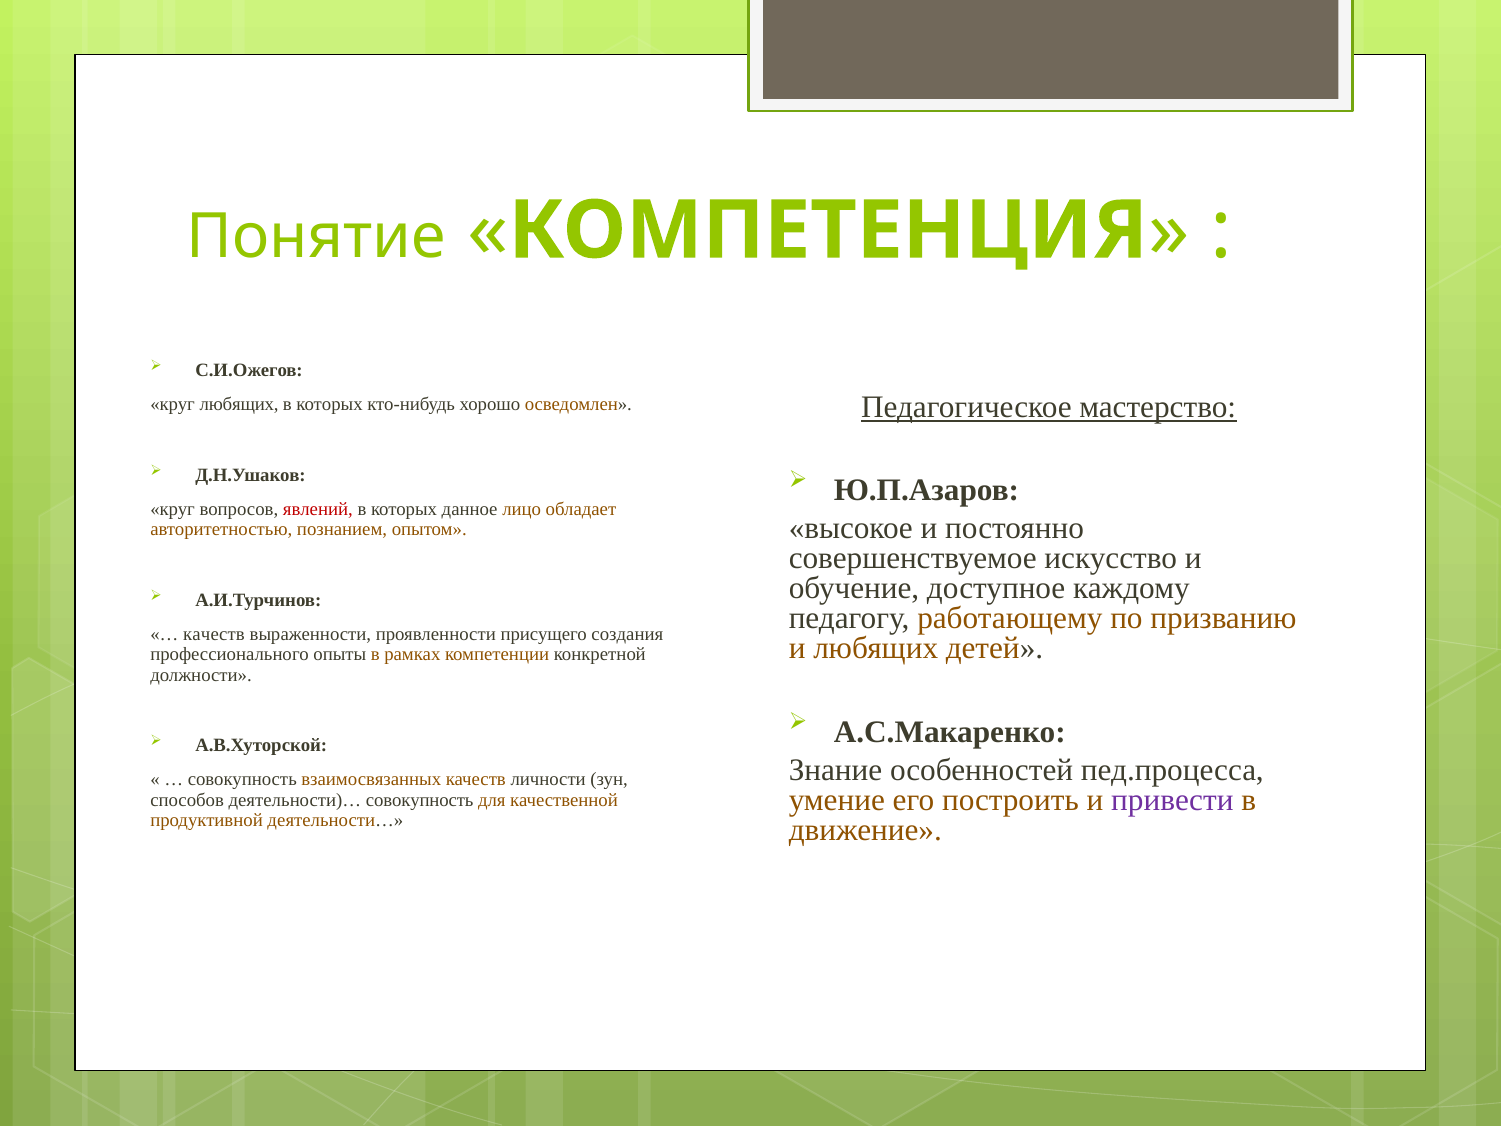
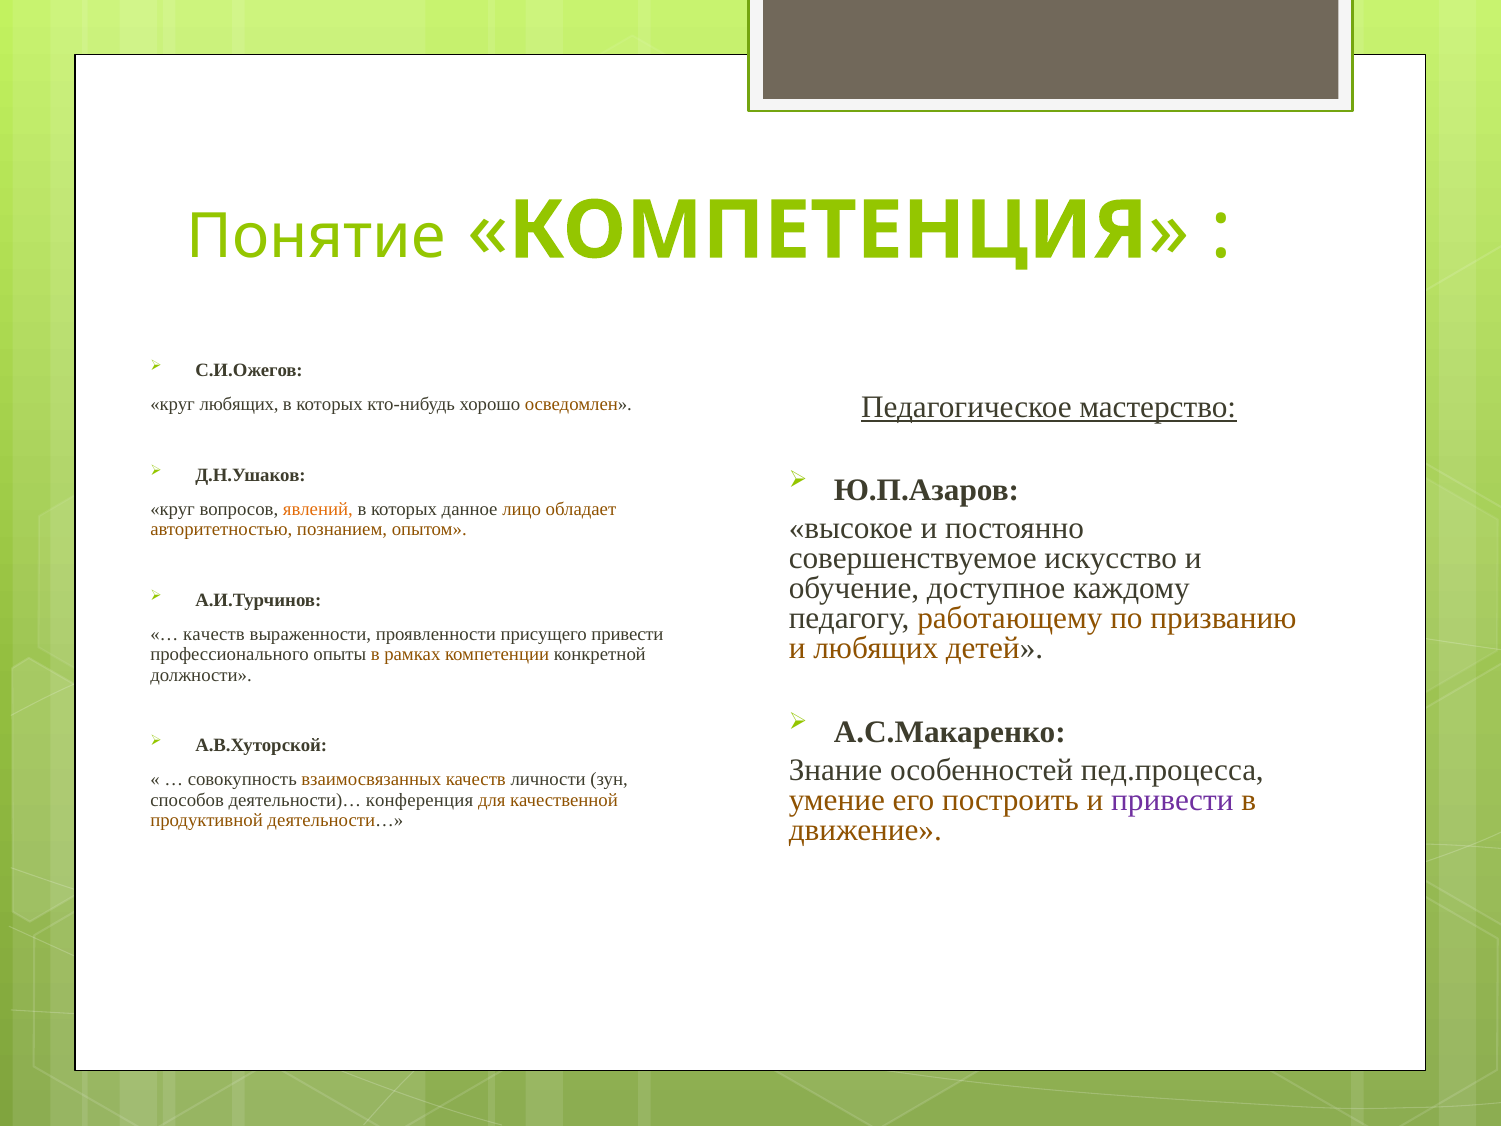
явлений colour: red -> orange
присущего создания: создания -> привести
деятельности)… совокупность: совокупность -> конференция
